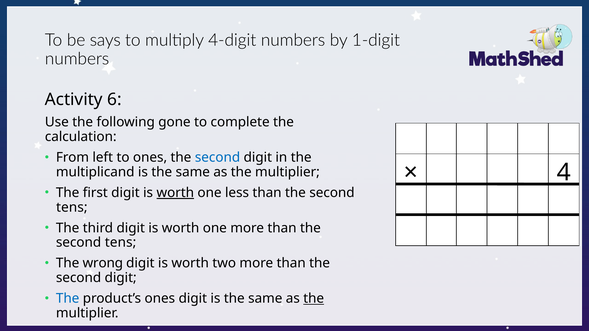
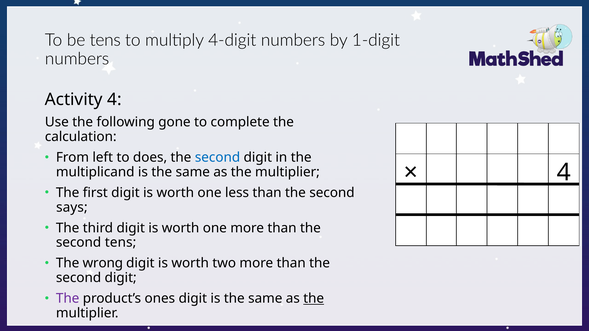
be says: says -> tens
Activity 6: 6 -> 4
to ones: ones -> does
worth at (175, 193) underline: present -> none
tens at (72, 207): tens -> says
The at (68, 299) colour: blue -> purple
